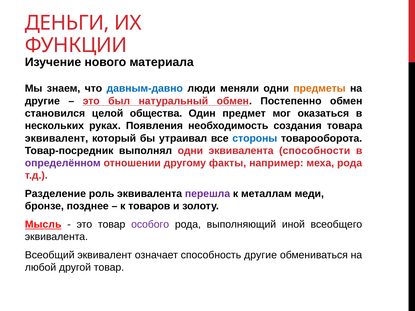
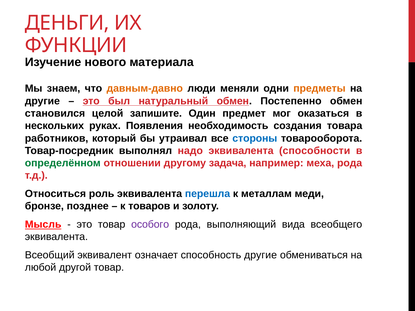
давным-давно colour: blue -> orange
общества: общества -> запишите
эквивалент at (57, 138): эквивалент -> работников
выполнял одни: одни -> надо
определённом colour: purple -> green
факты: факты -> задача
Разделение: Разделение -> Относиться
перешла colour: purple -> blue
иной: иной -> вида
